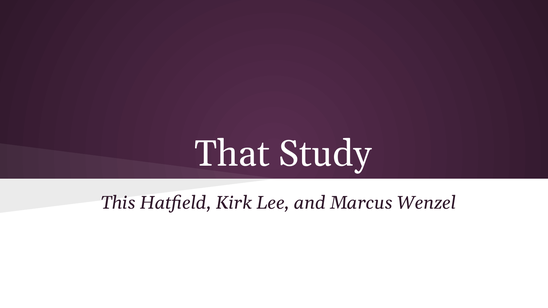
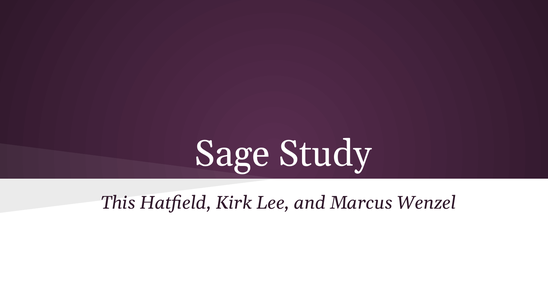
That: That -> Sage
